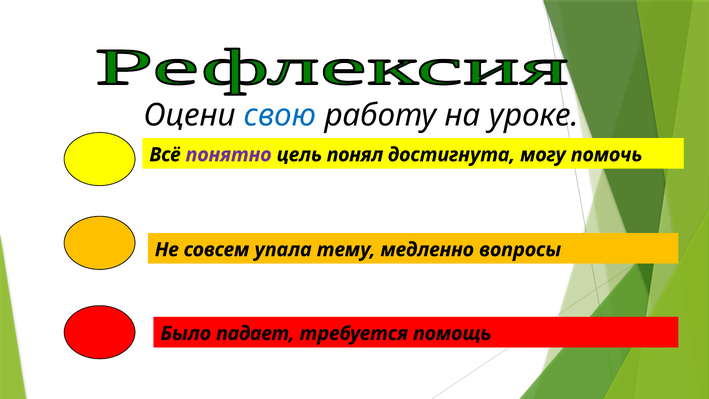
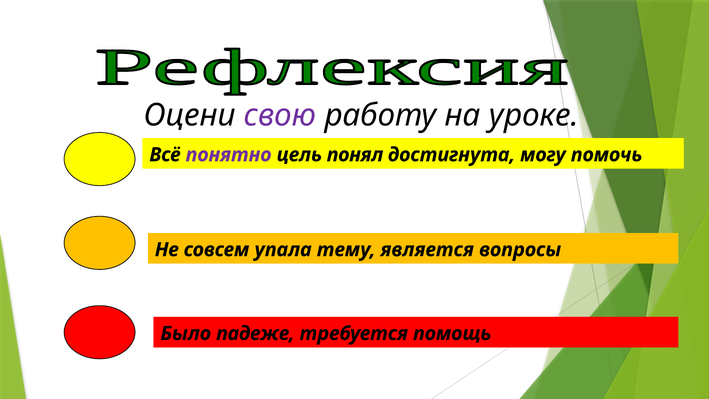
свою colour: blue -> purple
медленно: медленно -> является
падает: падает -> падеже
